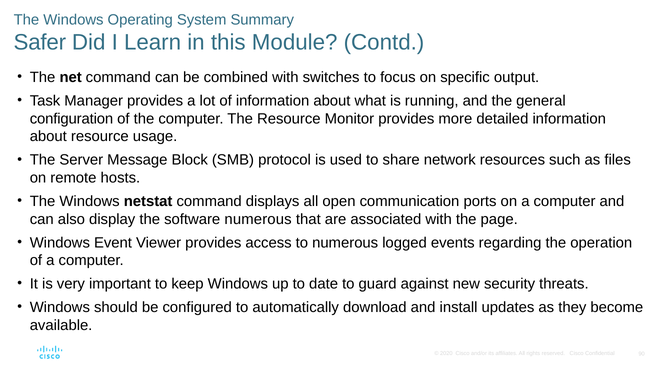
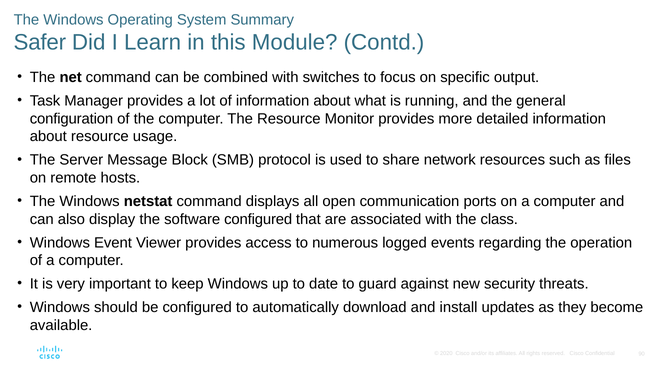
software numerous: numerous -> configured
page: page -> class
